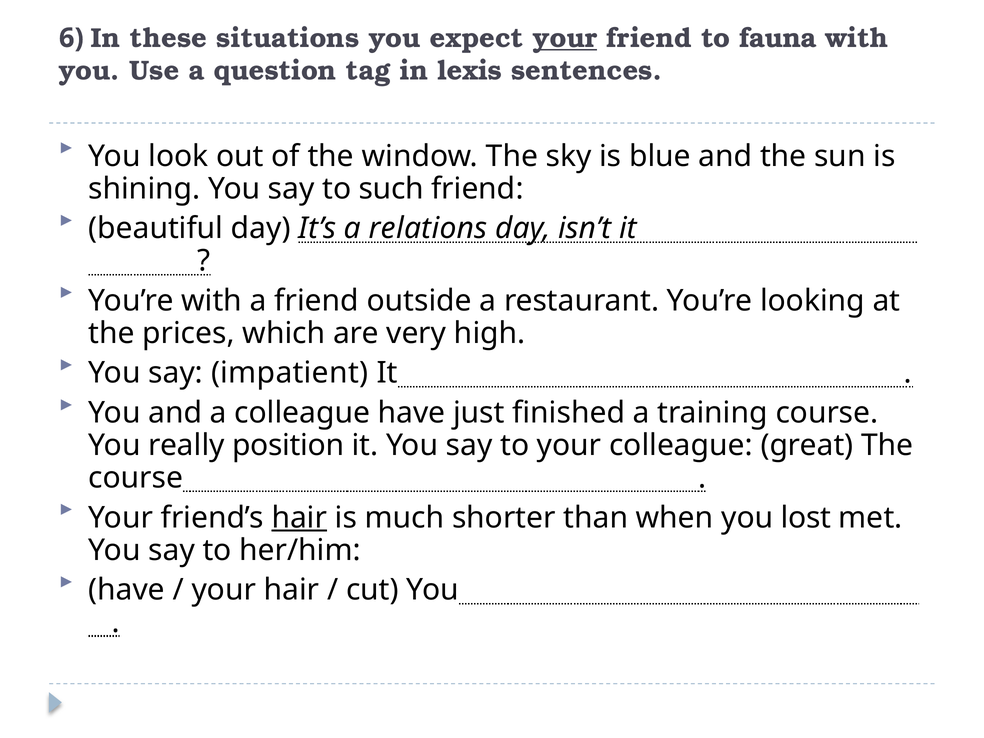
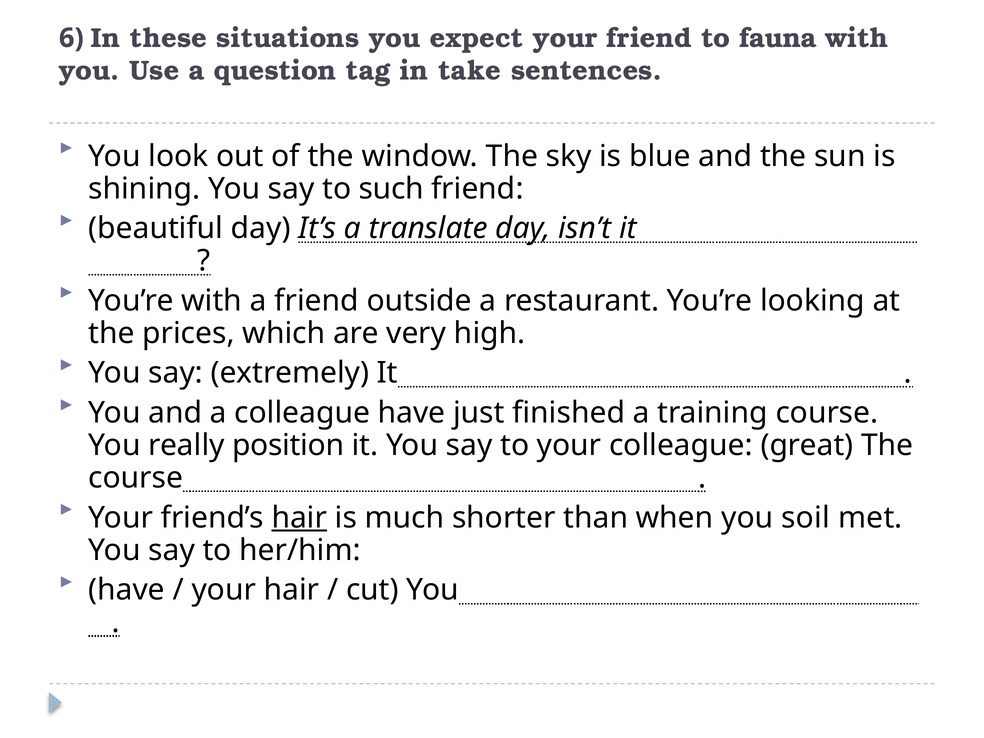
your at (565, 38) underline: present -> none
lexis: lexis -> take
relations: relations -> translate
impatient: impatient -> extremely
lost: lost -> soil
